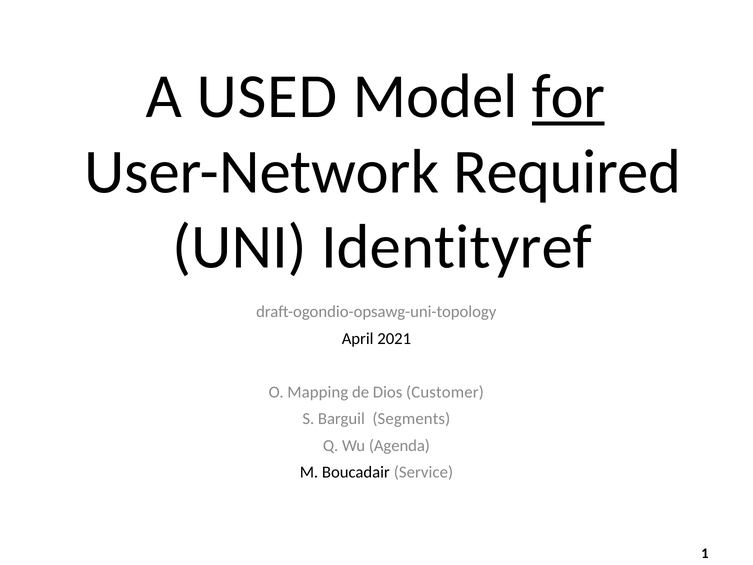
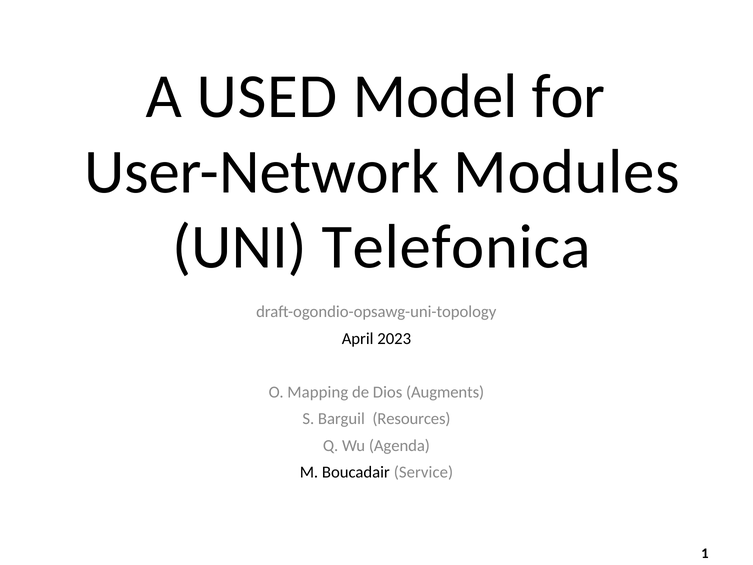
for underline: present -> none
Required: Required -> Modules
Identityref: Identityref -> Telefonica
2021: 2021 -> 2023
Customer: Customer -> Augments
Segments: Segments -> Resources
